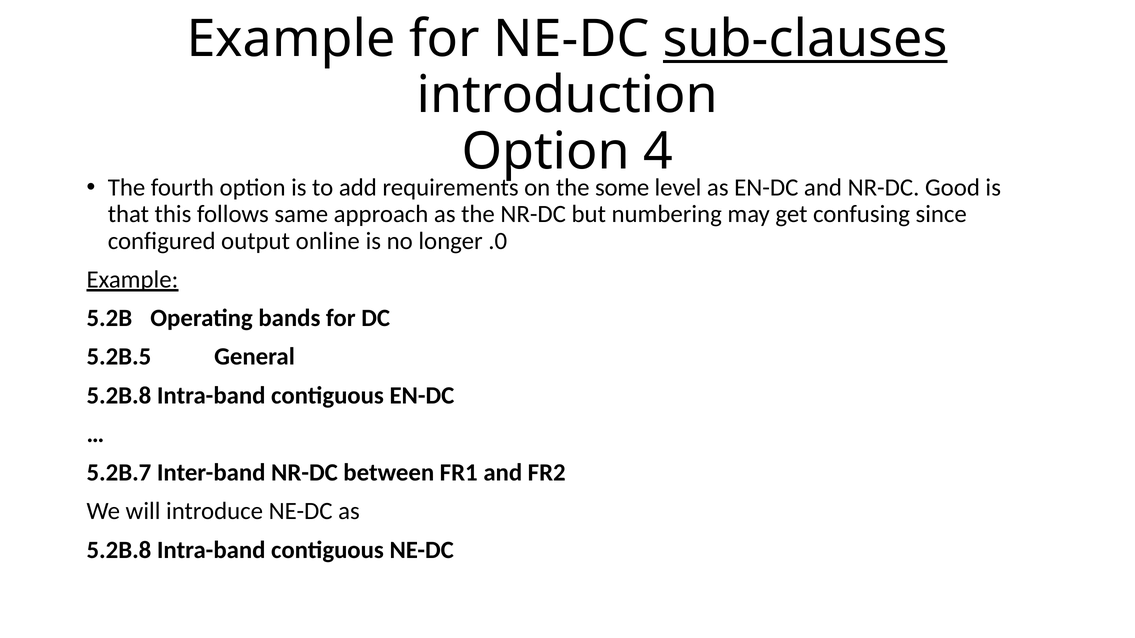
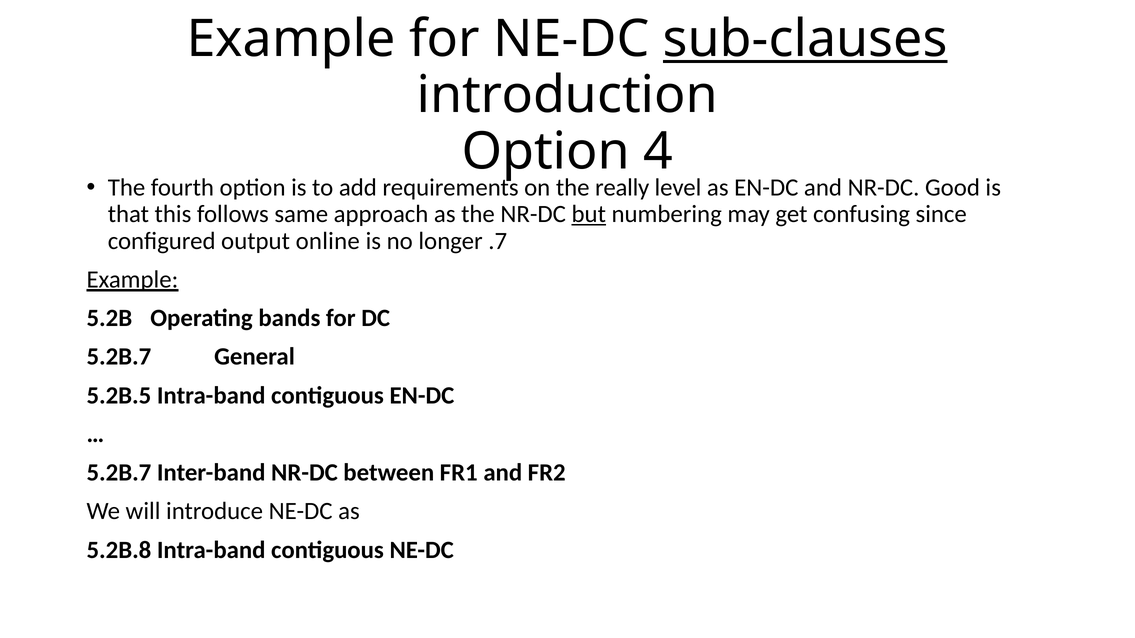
some: some -> really
but underline: none -> present
.0: .0 -> .7
5.2B.5 at (119, 357): 5.2B.5 -> 5.2B.7
5.2B.8 at (119, 396): 5.2B.8 -> 5.2B.5
